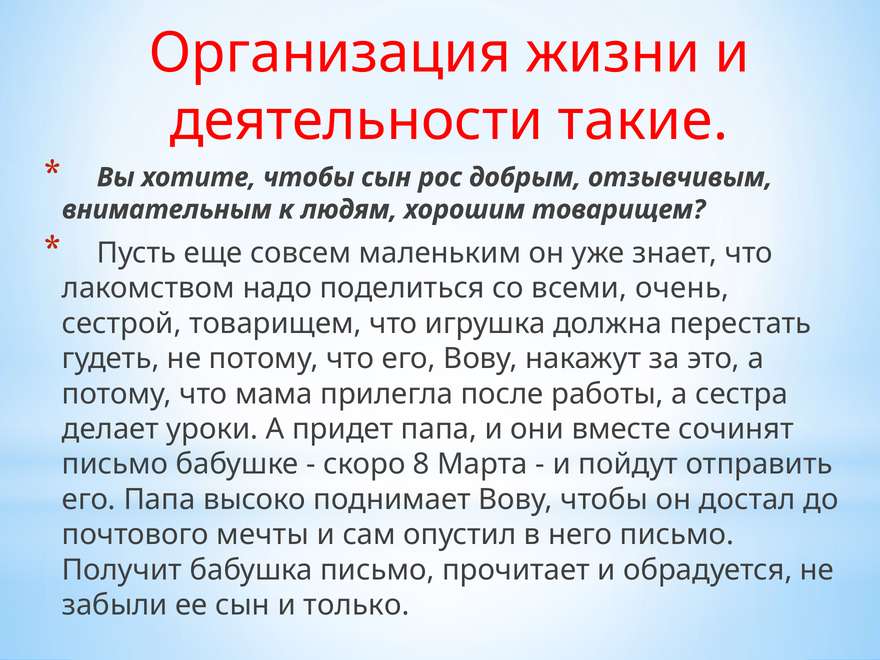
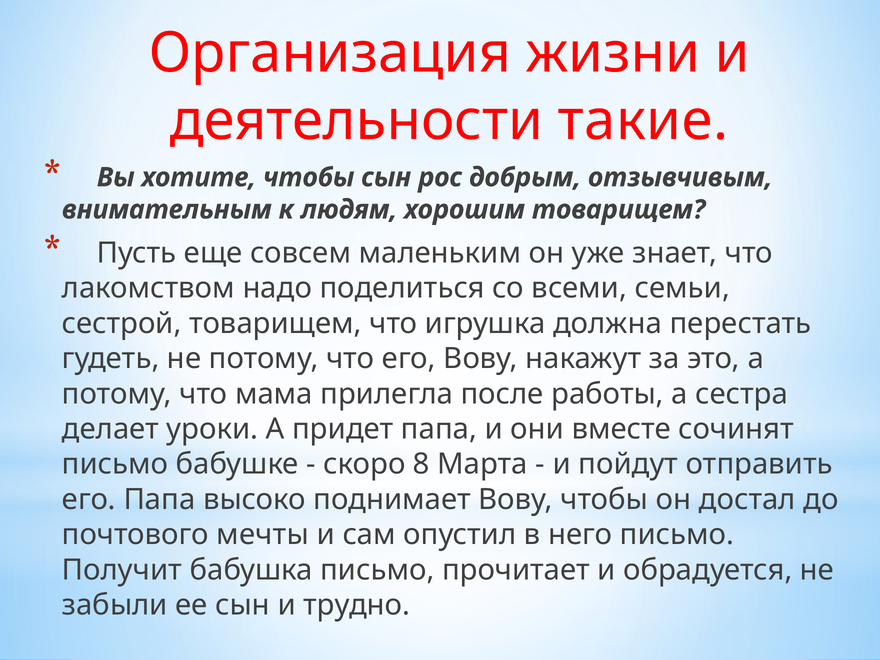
очень: очень -> семьи
только: только -> трудно
